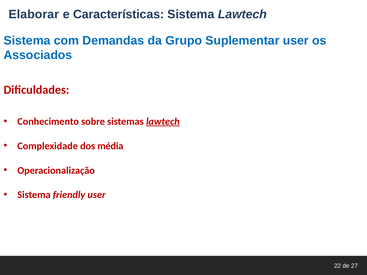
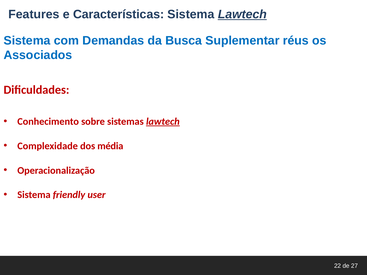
Elaborar: Elaborar -> Features
Lawtech at (242, 14) underline: none -> present
Grupo: Grupo -> Busca
Suplementar user: user -> réus
